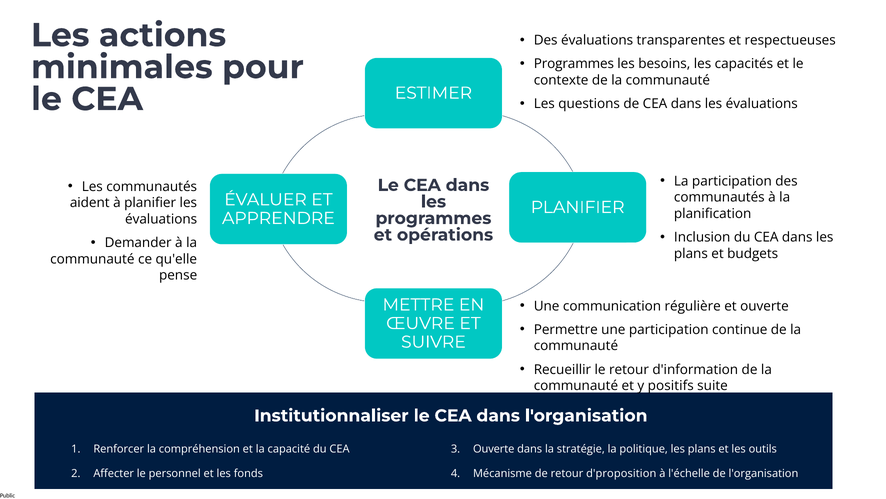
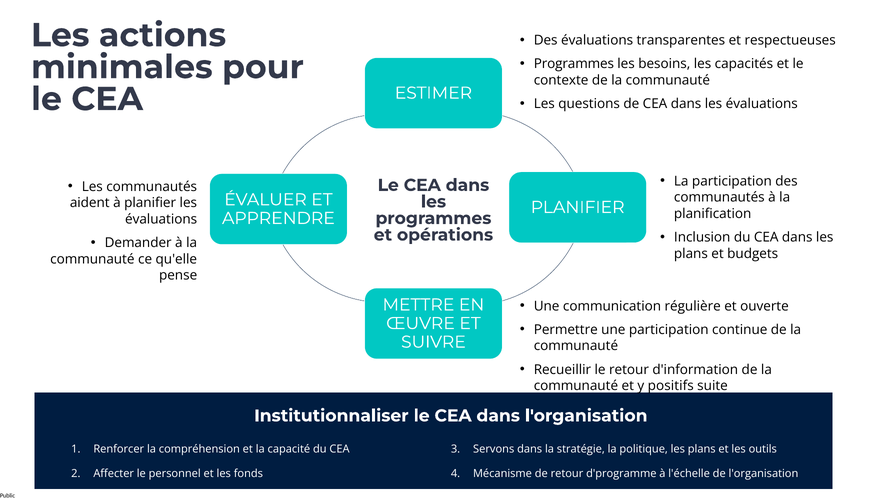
Ouverte at (494, 448): Ouverte -> Servons
d'proposition: d'proposition -> d'programme
